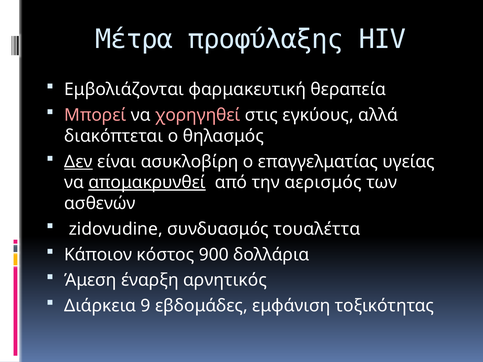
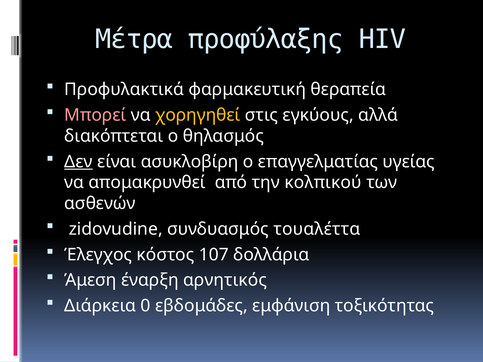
Εμβολιάζονται: Εμβολιάζονται -> Προφυλακτικά
χορηγηθεί colour: pink -> yellow
απομακρυνθεί underline: present -> none
αερισμός: αερισμός -> κολπικού
Κάποιον: Κάποιον -> Έλεγχος
900: 900 -> 107
9: 9 -> 0
